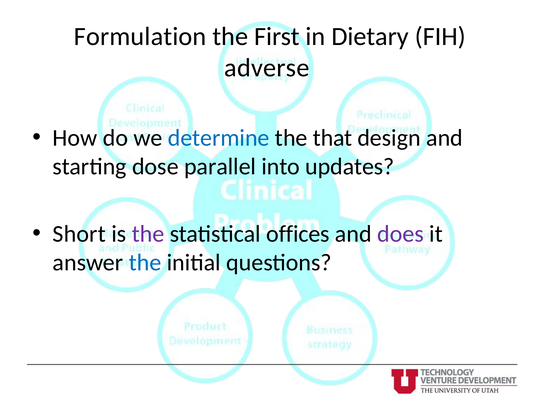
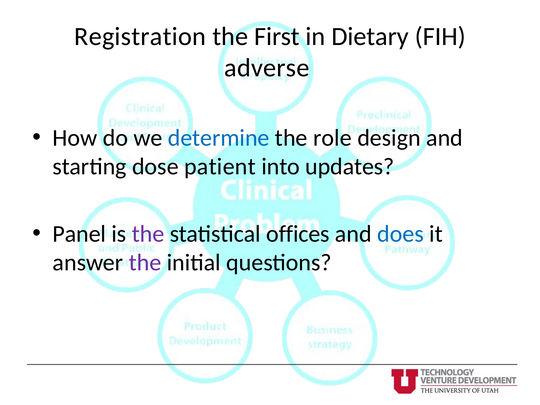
Formulation: Formulation -> Registration
that: that -> role
parallel: parallel -> patient
Short: Short -> Panel
does colour: purple -> blue
the at (145, 263) colour: blue -> purple
